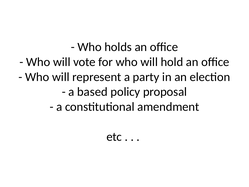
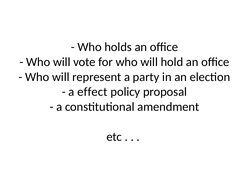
based: based -> effect
